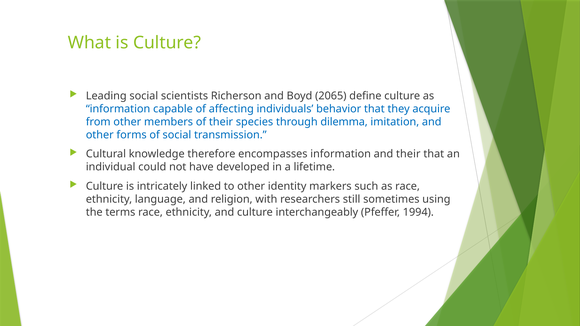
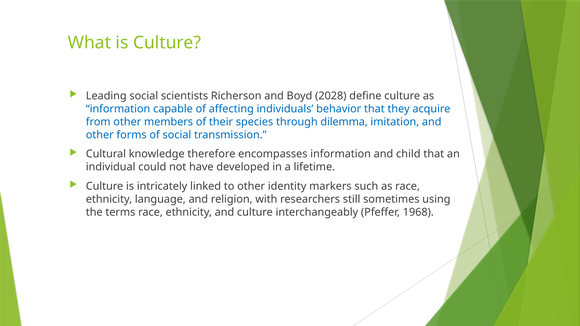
2065: 2065 -> 2028
and their: their -> child
1994: 1994 -> 1968
